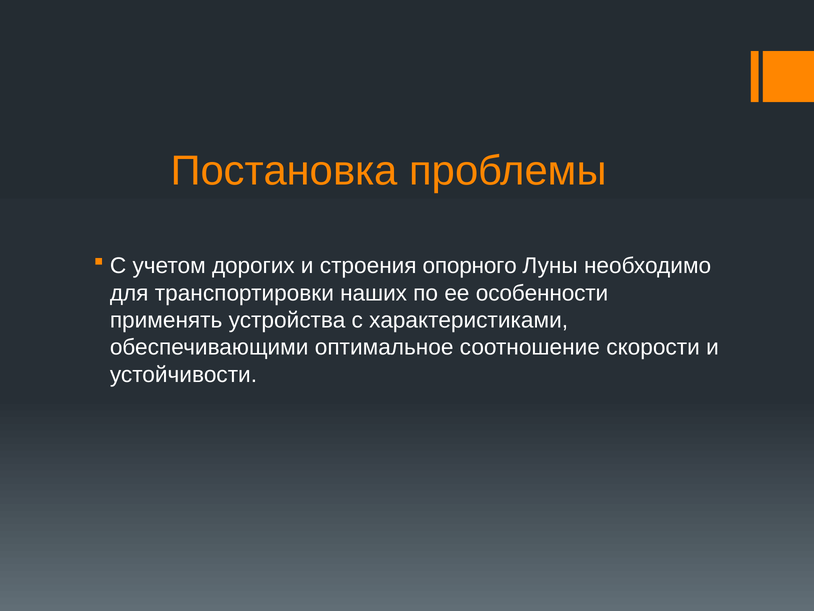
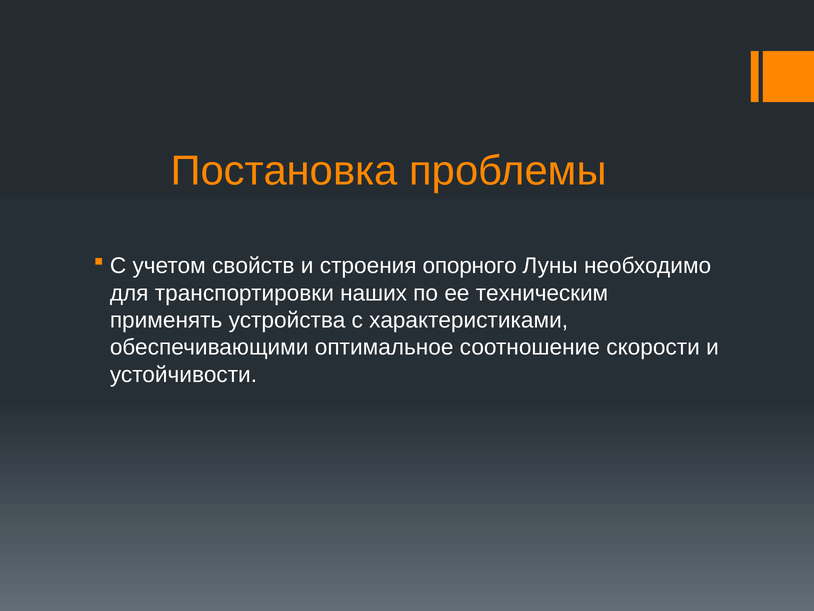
дорогих: дорогих -> свойств
особенности: особенности -> техническим
